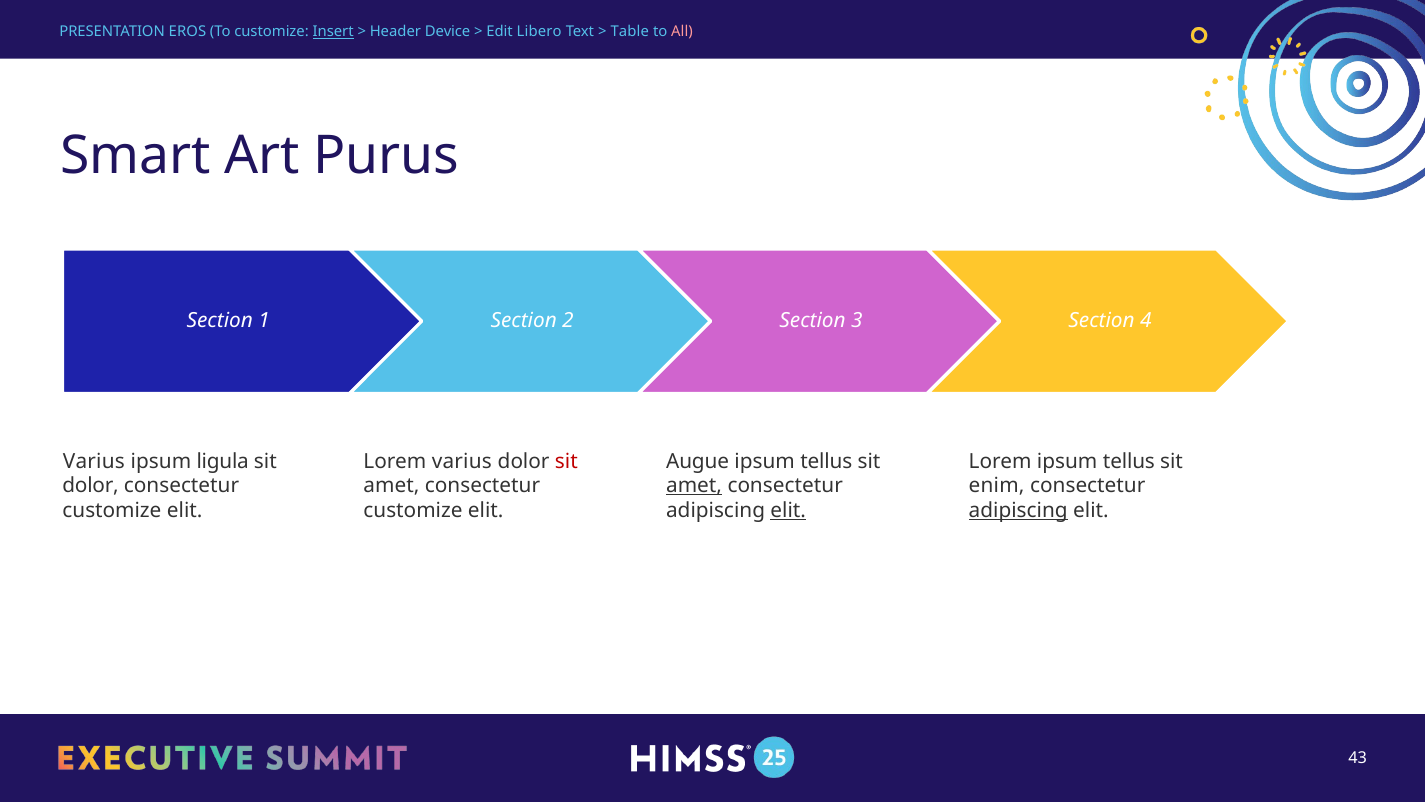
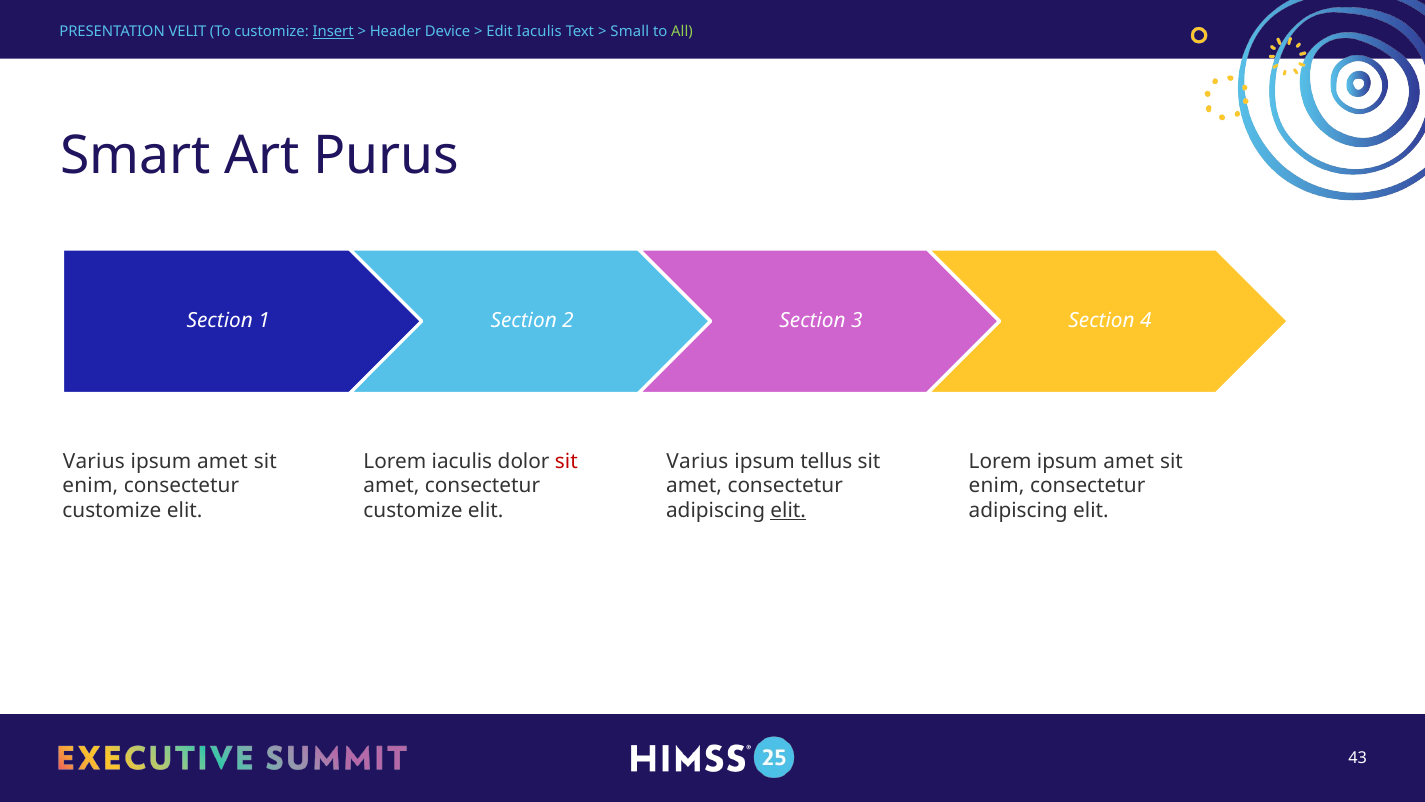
EROS: EROS -> VELIT
Edit Libero: Libero -> Iaculis
Table: Table -> Small
All colour: pink -> light green
ligula at (223, 461): ligula -> amet
Lorem varius: varius -> iaculis
Augue at (698, 461): Augue -> Varius
Lorem ipsum tellus: tellus -> amet
dolor at (91, 486): dolor -> enim
amet at (694, 486) underline: present -> none
adipiscing at (1018, 510) underline: present -> none
